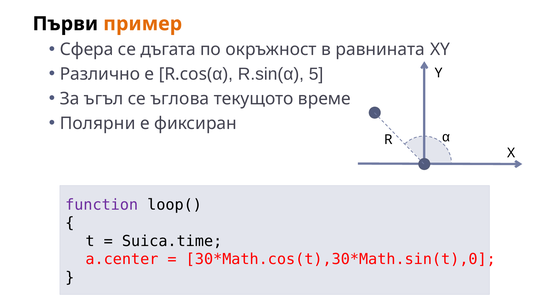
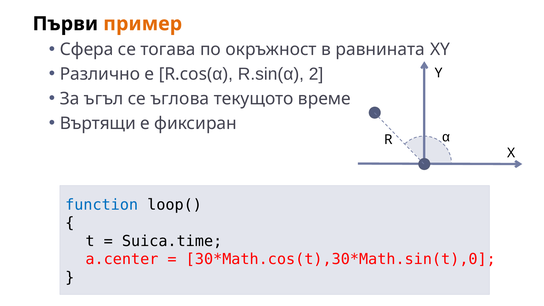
дъгата: дъгата -> тогава
5: 5 -> 2
Полярни: Полярни -> Въртящи
function colour: purple -> blue
